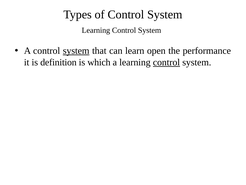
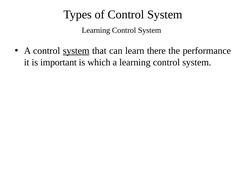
open: open -> there
definition: definition -> important
control at (166, 62) underline: present -> none
